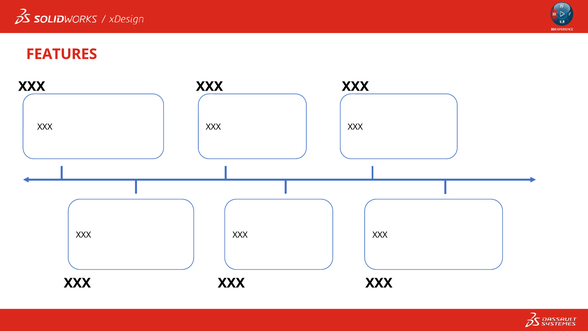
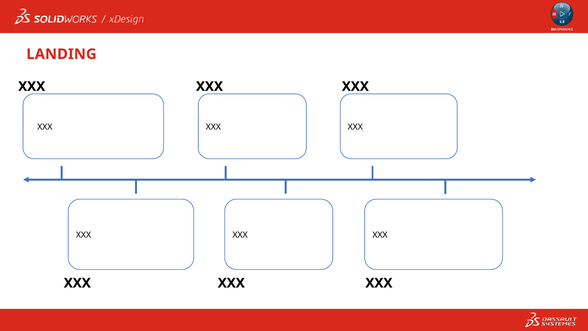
FEATURES: FEATURES -> LANDING
